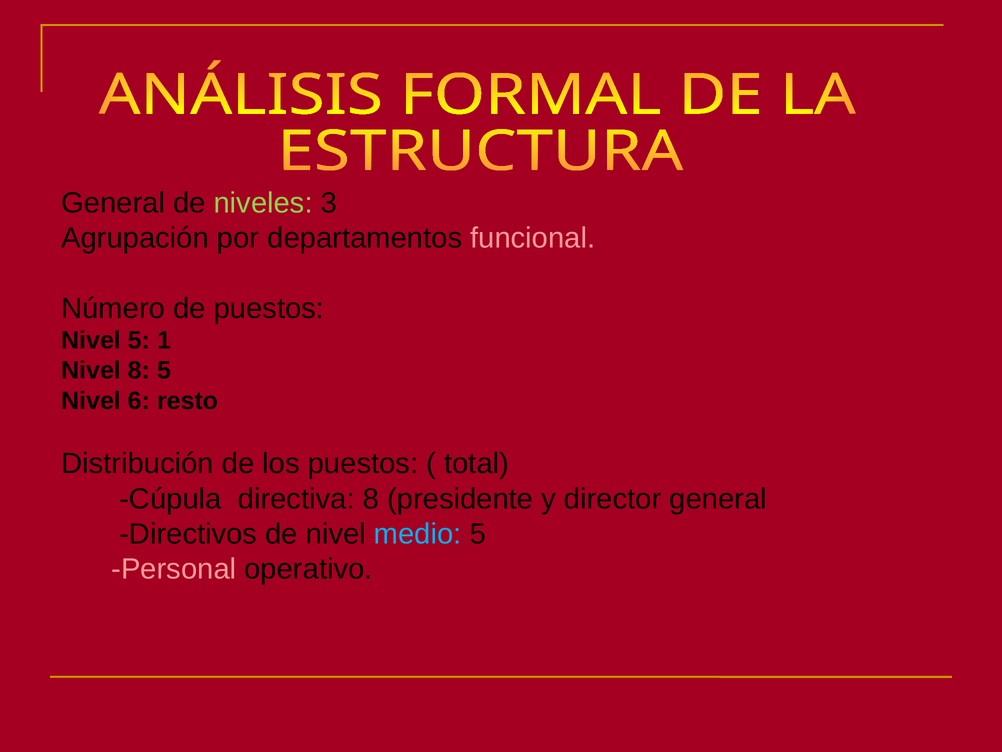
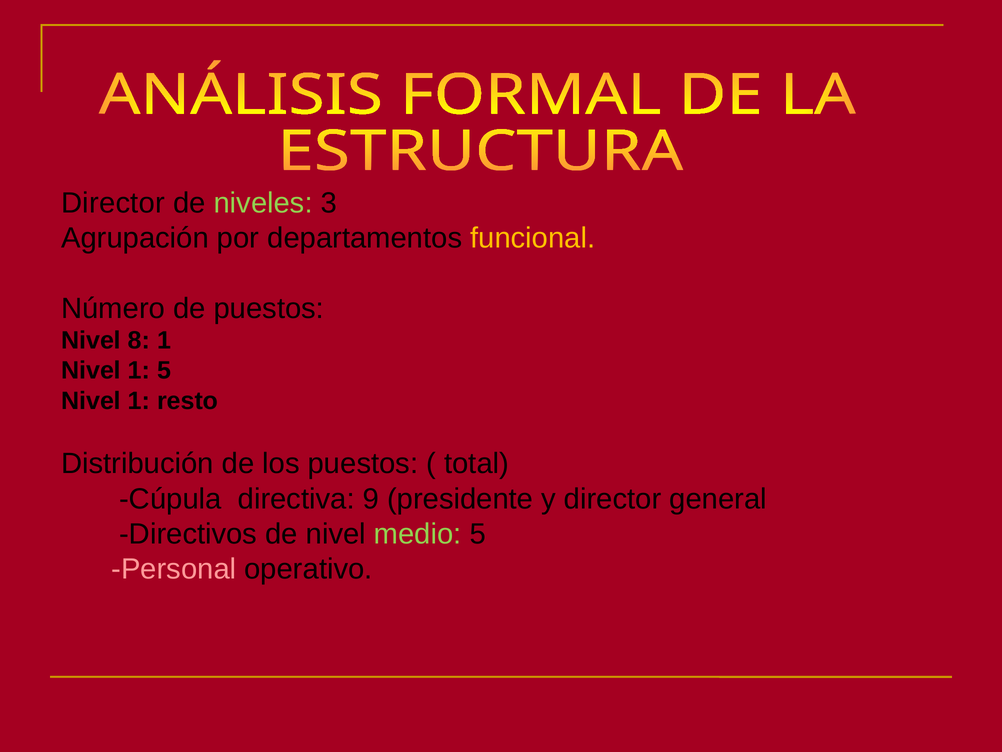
General at (113, 203): General -> Director
funcional colour: pink -> yellow
Nivel 5: 5 -> 8
8 at (139, 370): 8 -> 1
6 at (139, 401): 6 -> 1
directiva 8: 8 -> 9
medio colour: light blue -> light green
